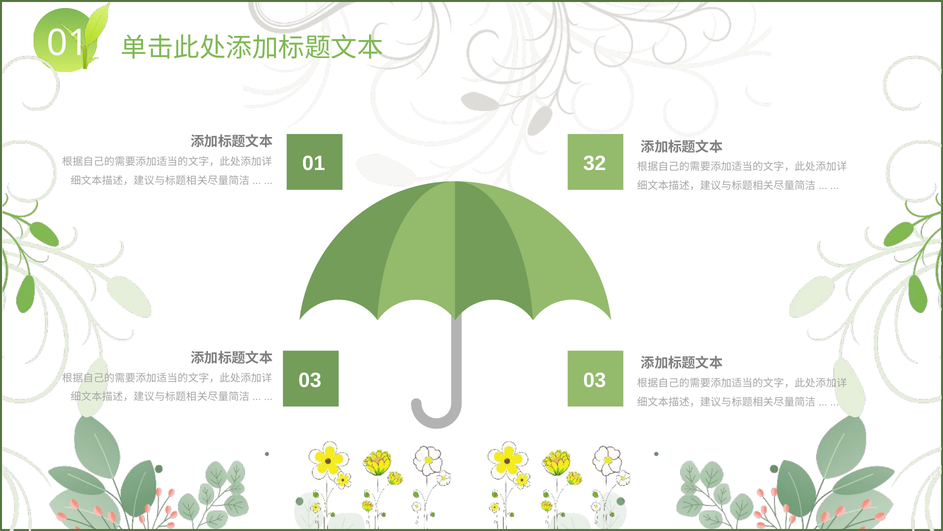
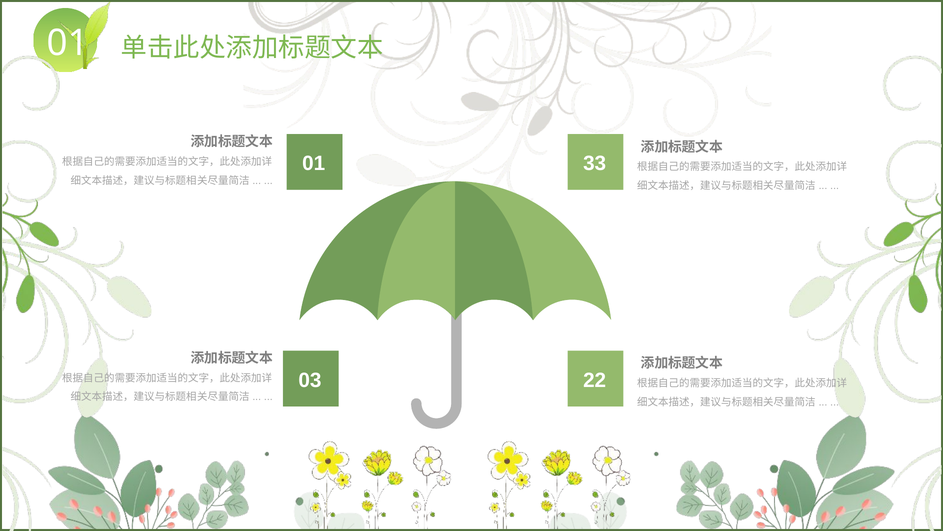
32: 32 -> 33
03 03: 03 -> 22
